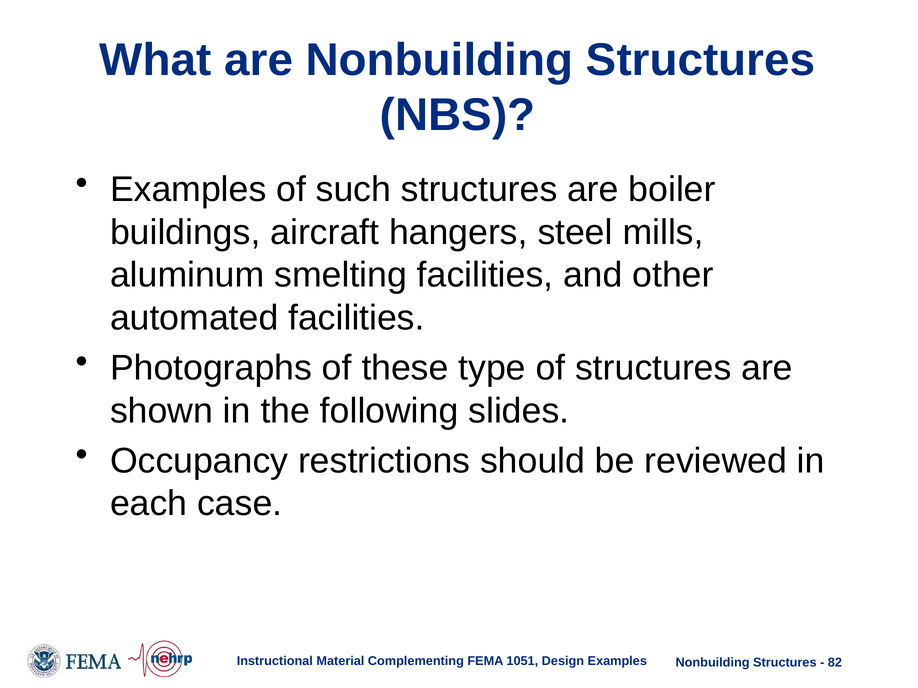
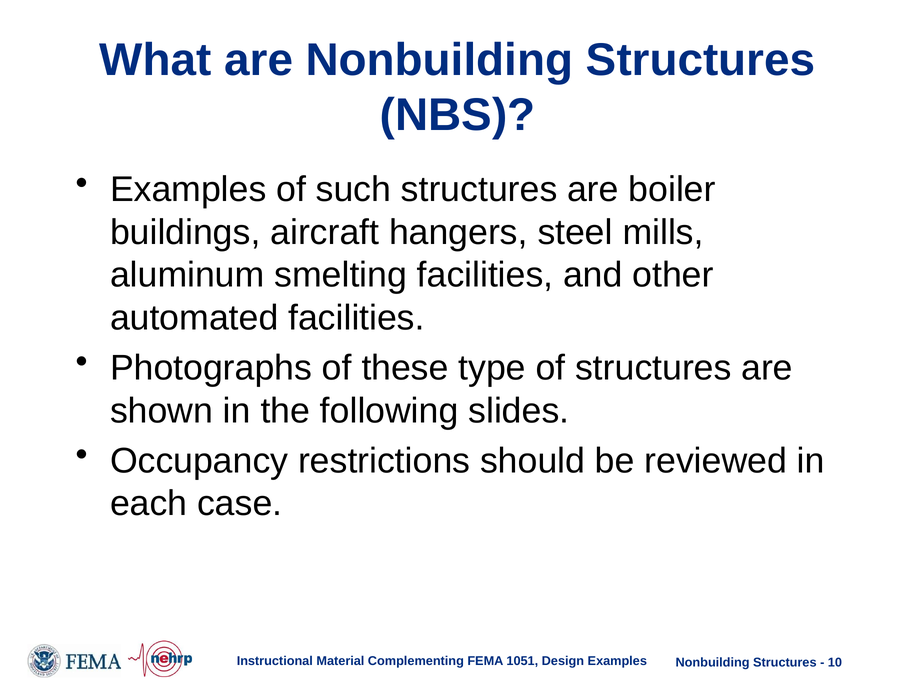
82: 82 -> 10
